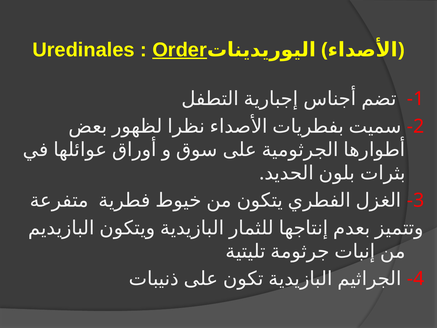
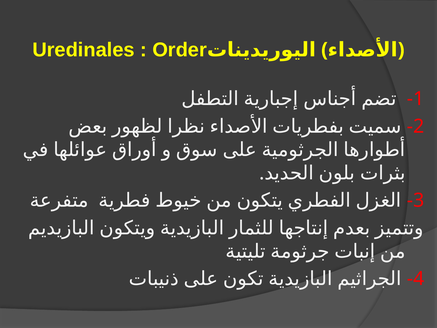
Order underline: present -> none
